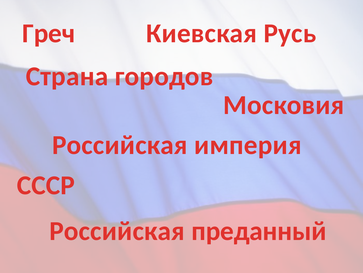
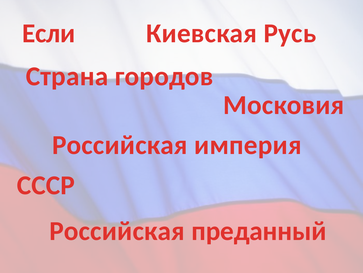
Греч: Греч -> Если
